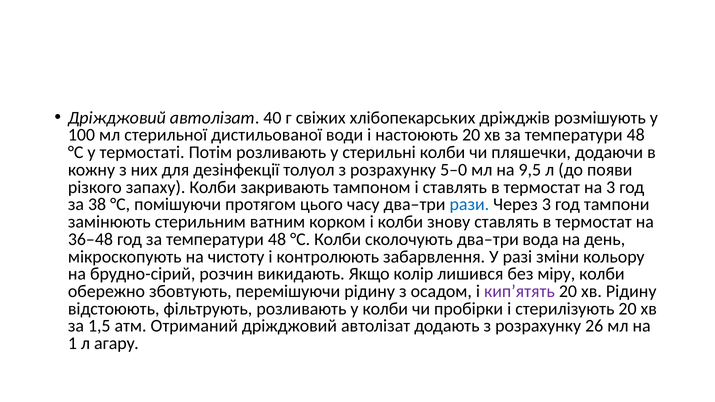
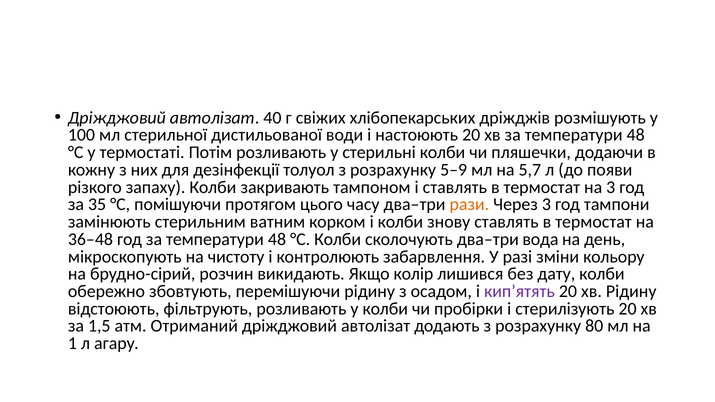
5–0: 5–0 -> 5–9
9,5: 9,5 -> 5,7
38: 38 -> 35
рази colour: blue -> orange
міру: міру -> дату
26: 26 -> 80
